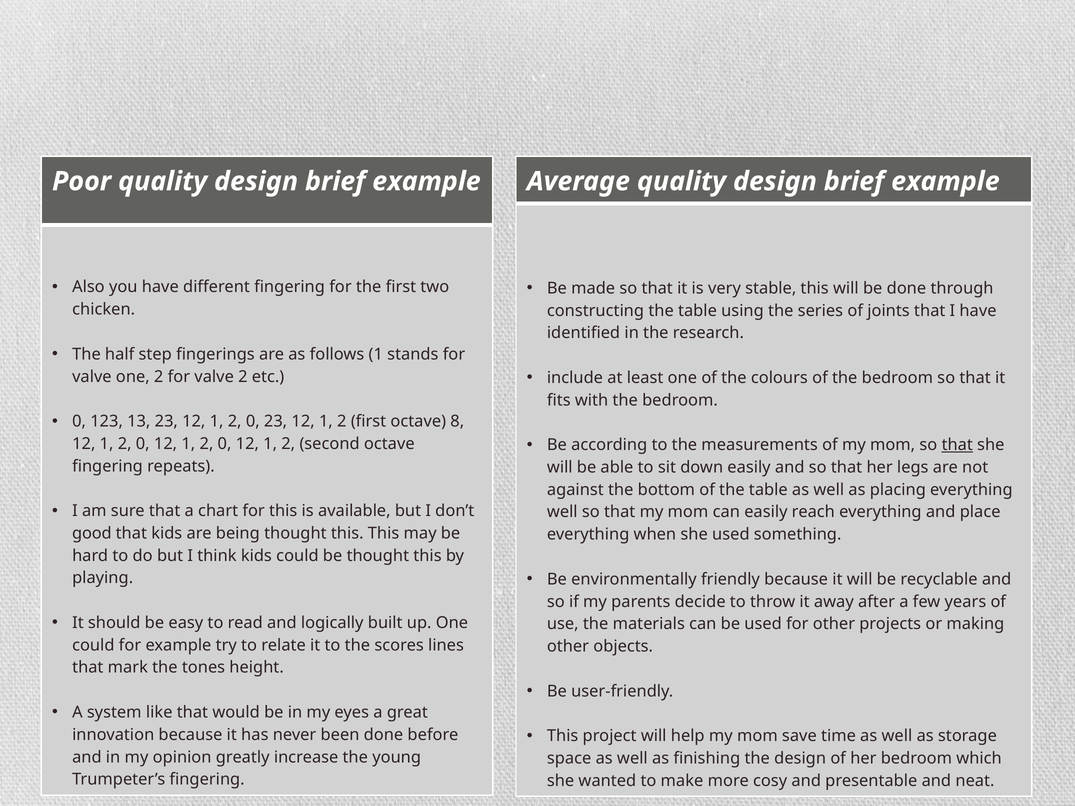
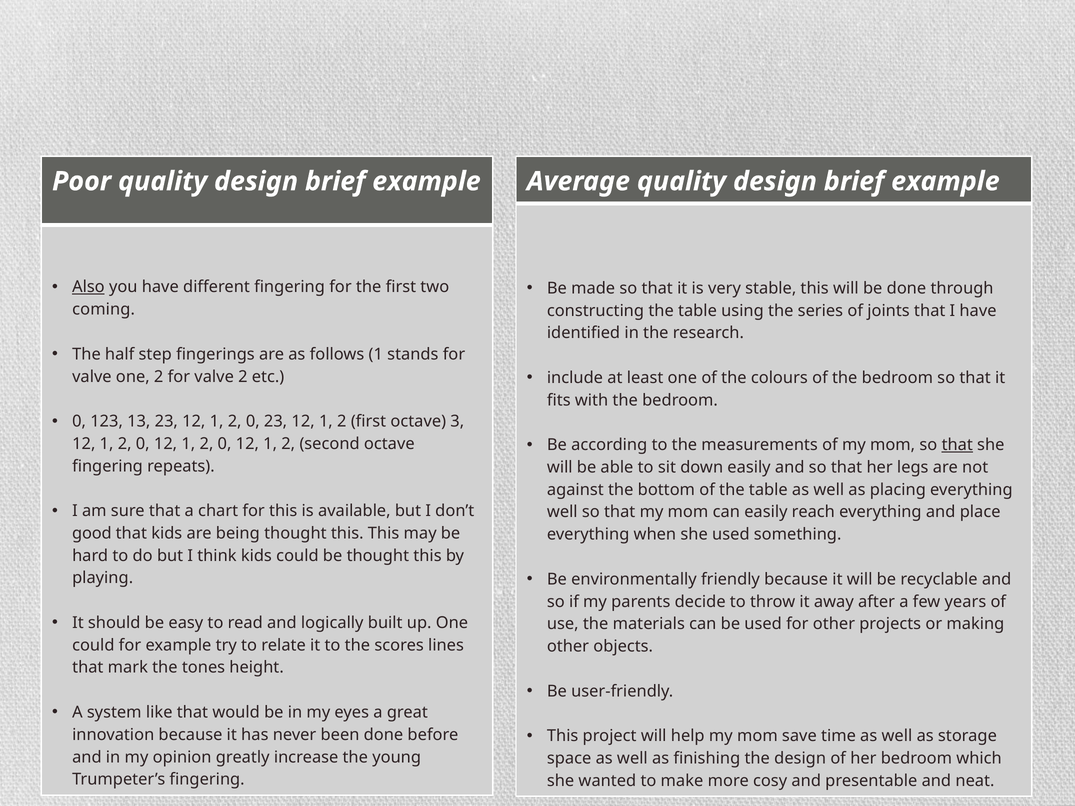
Also underline: none -> present
chicken: chicken -> coming
8: 8 -> 3
